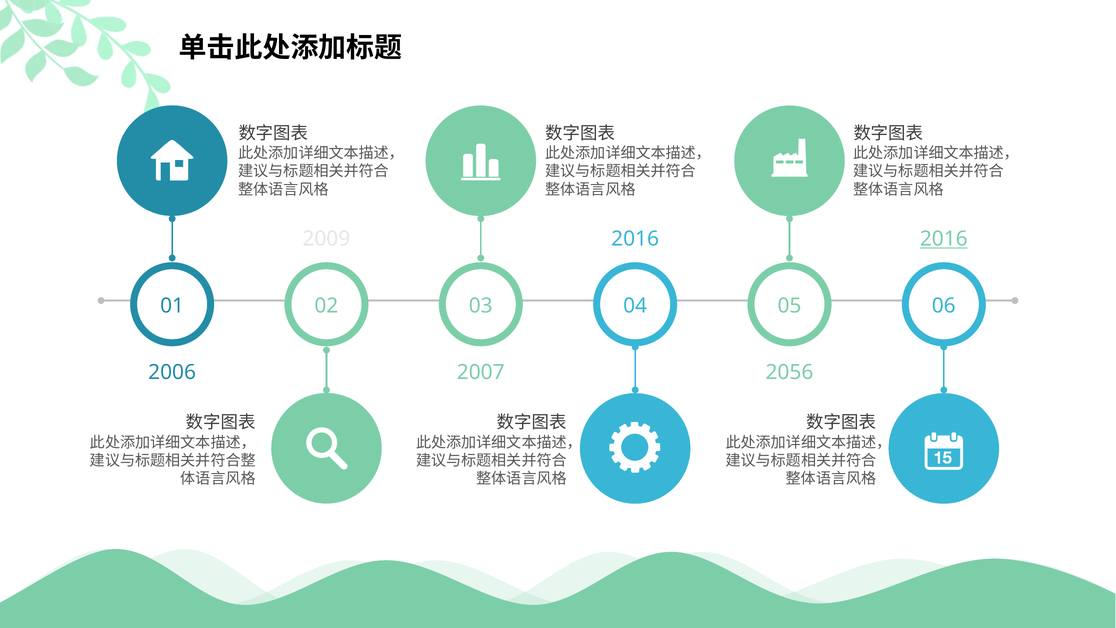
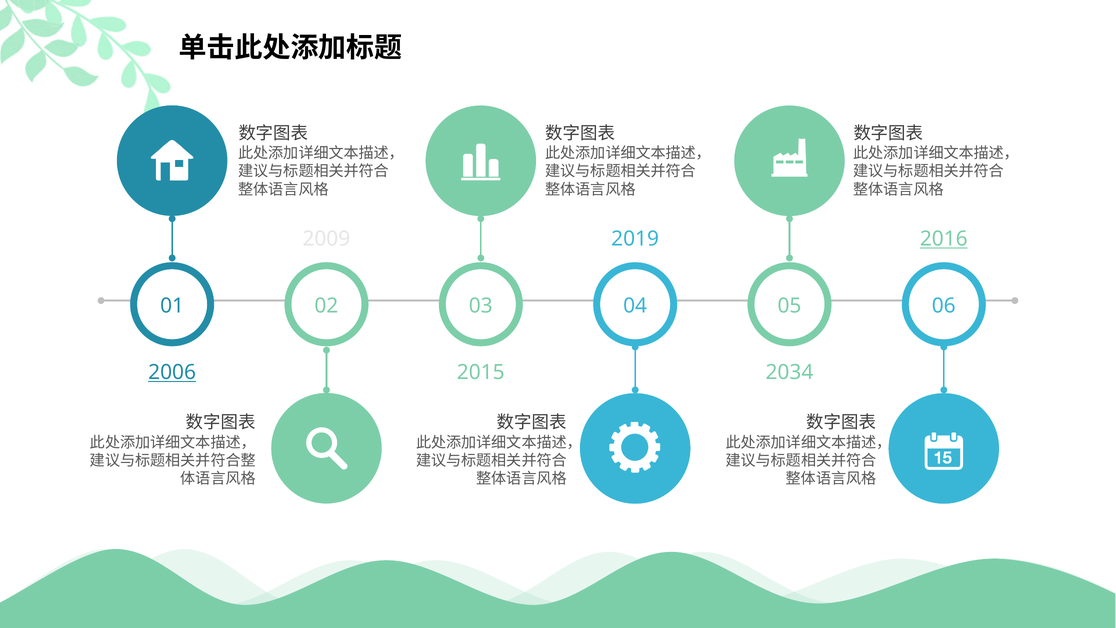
2016 at (635, 239): 2016 -> 2019
2006 underline: none -> present
2007: 2007 -> 2015
2056: 2056 -> 2034
